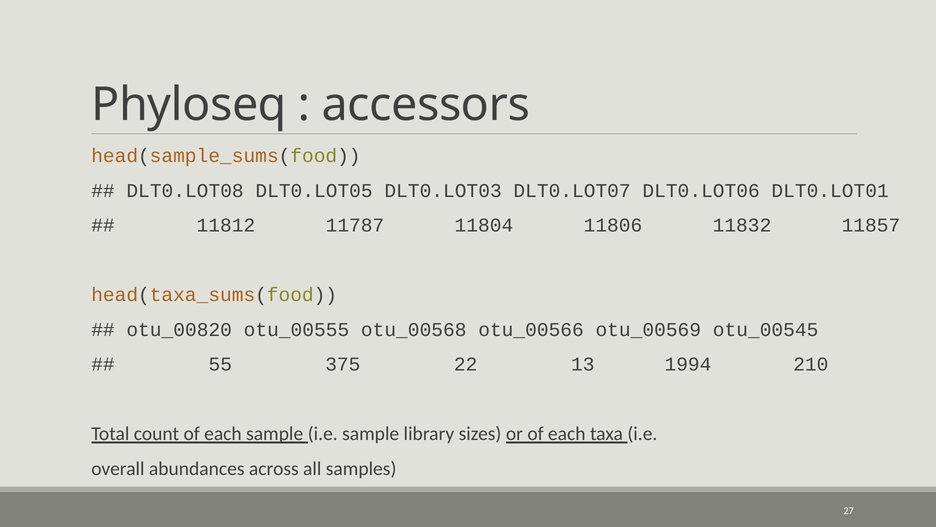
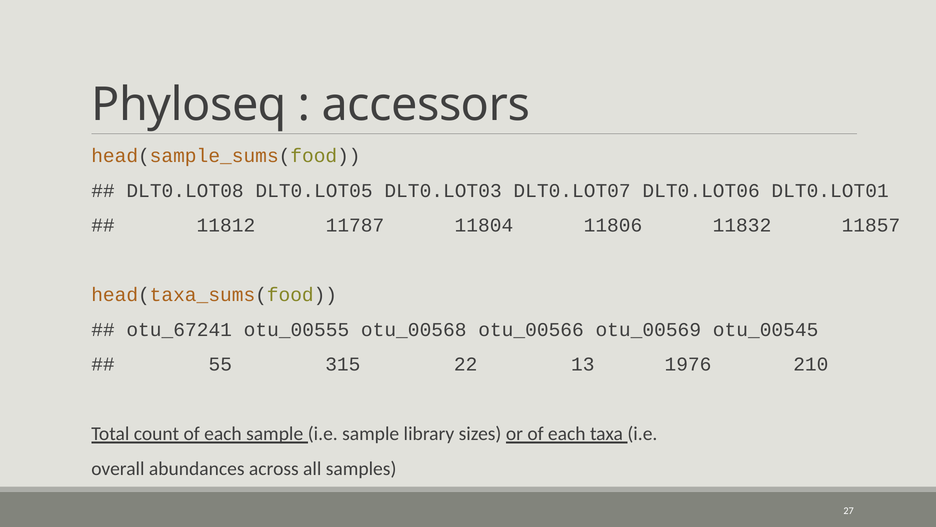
otu_00820: otu_00820 -> otu_67241
375: 375 -> 315
1994: 1994 -> 1976
